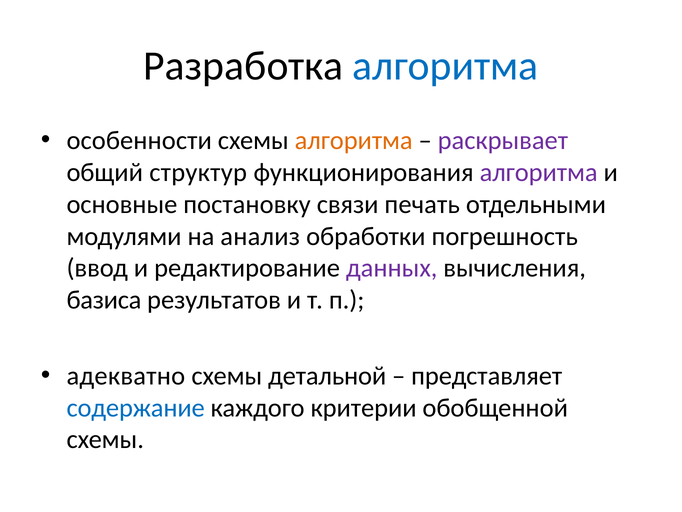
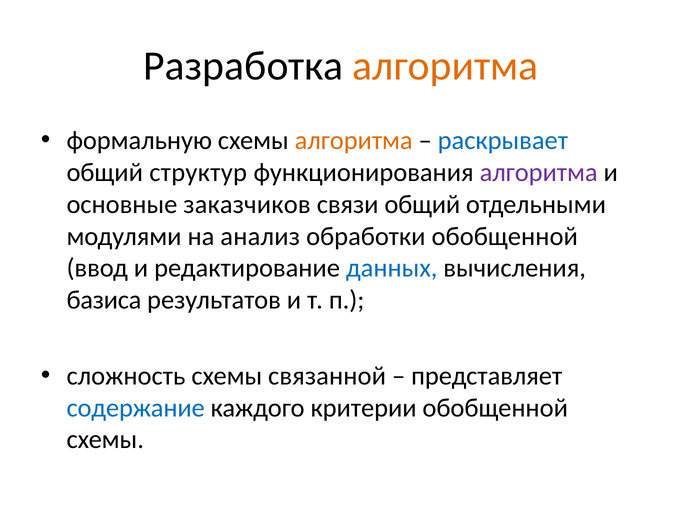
алгоритма at (445, 66) colour: blue -> orange
особенности: особенности -> формальную
раскрывает colour: purple -> blue
постановку: постановку -> заказчиков
связи печать: печать -> общий
обработки погрешность: погрешность -> обобщенной
данных colour: purple -> blue
адекватно: адекватно -> сложность
детальной: детальной -> связанной
